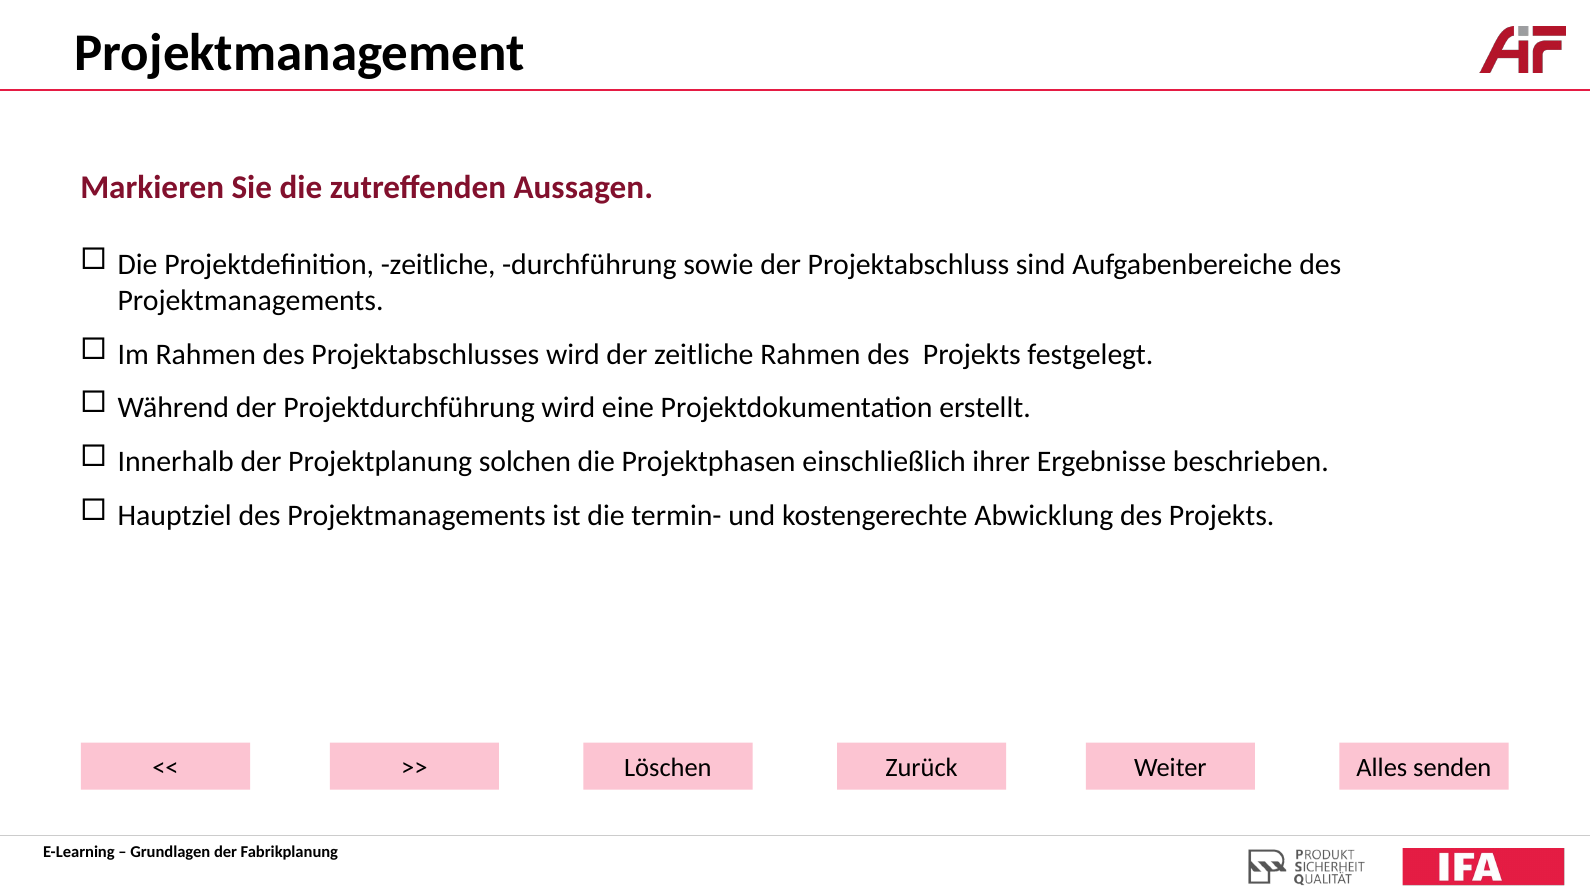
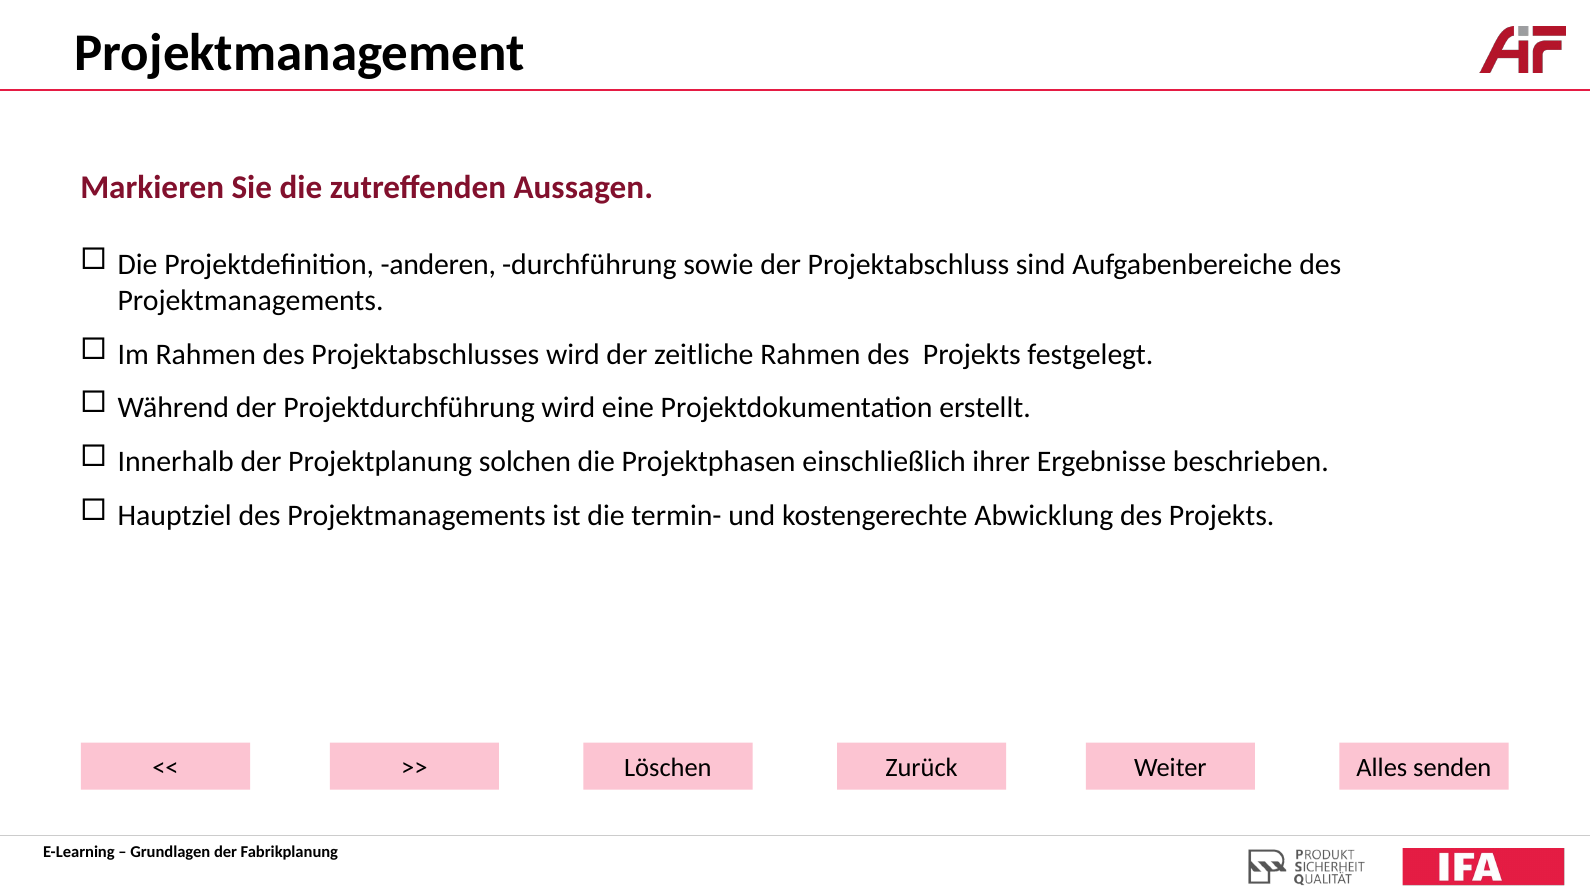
Projektdefinition zeitliche: zeitliche -> anderen
